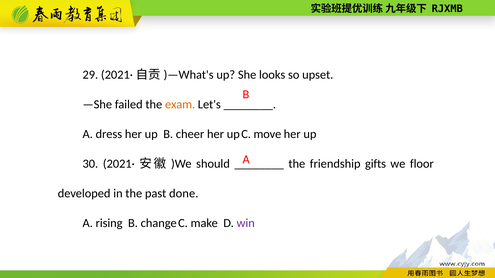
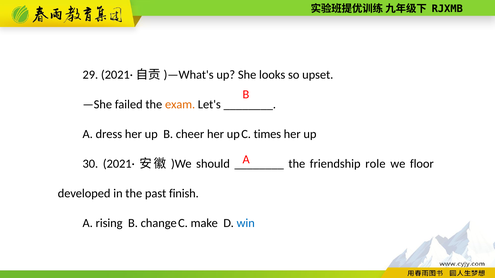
move: move -> times
gifts: gifts -> role
done: done -> finish
win colour: purple -> blue
